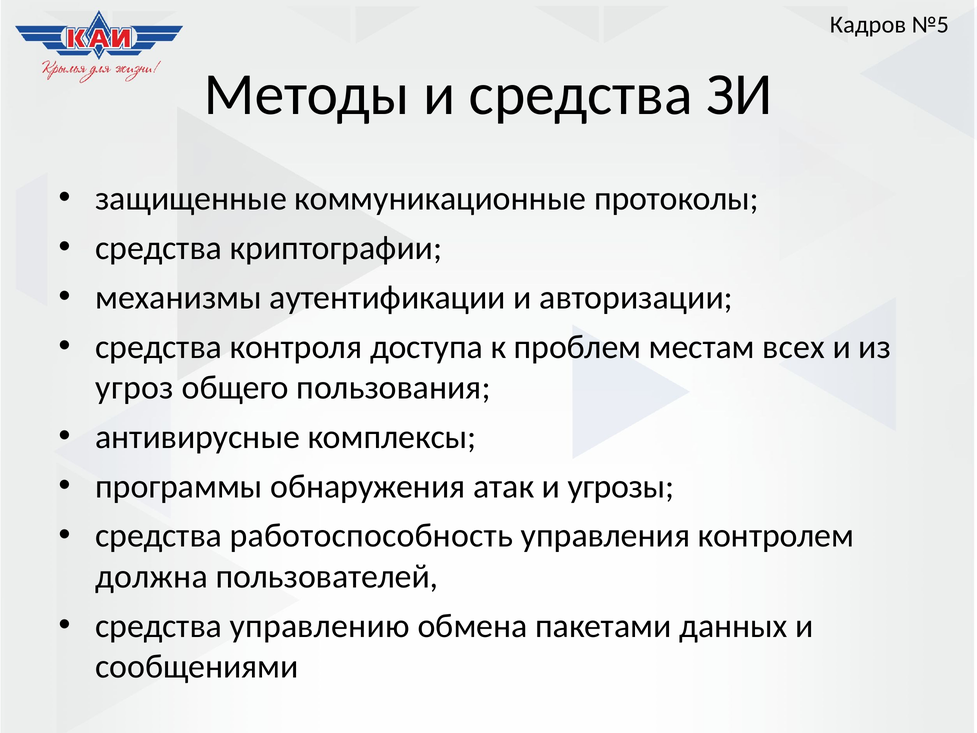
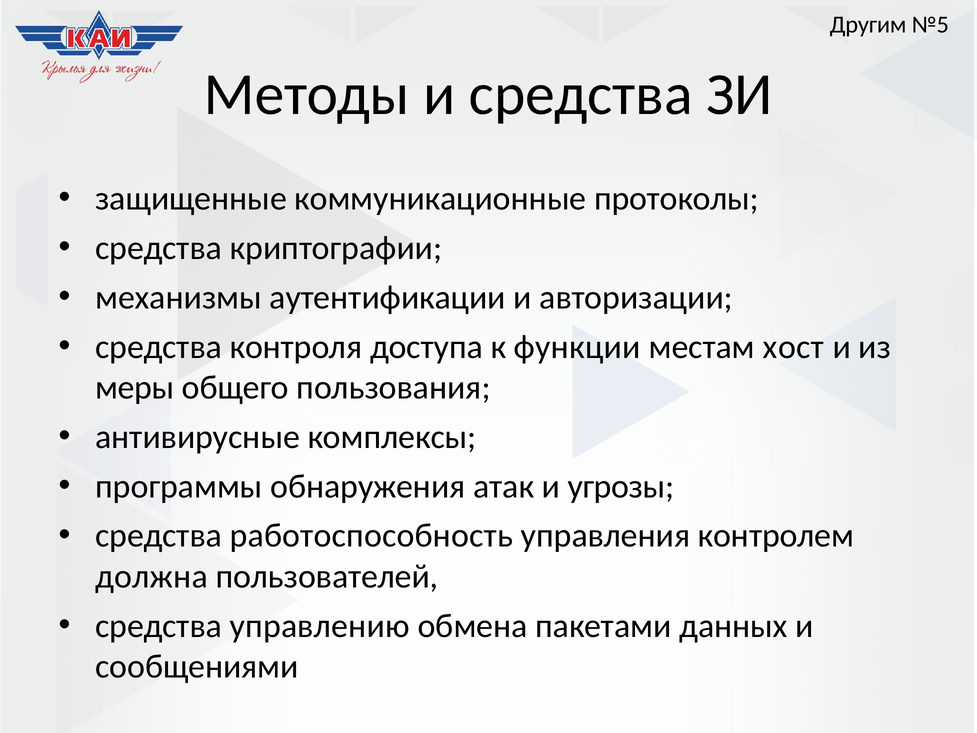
Кадров: Кадров -> Другим
проблем: проблем -> функции
всех: всех -> хост
угроз: угроз -> меры
